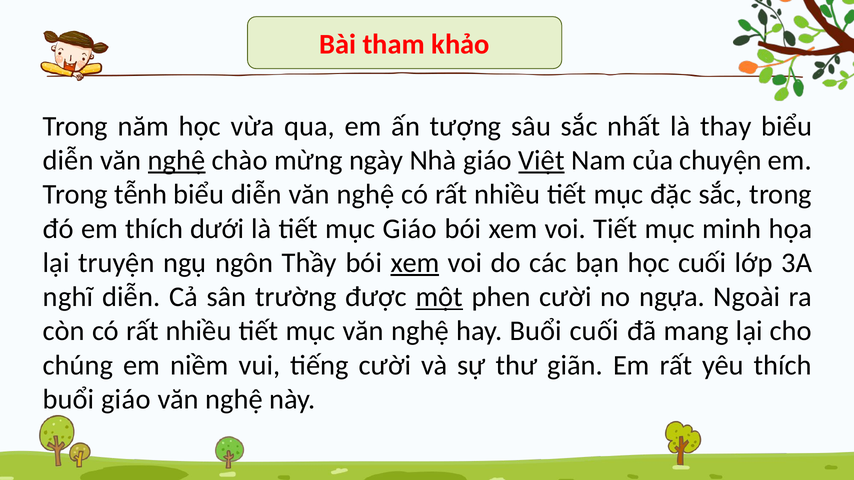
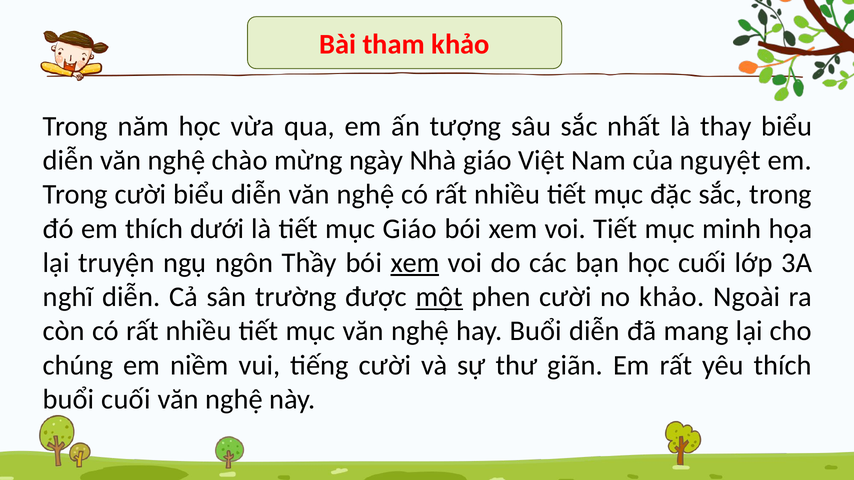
nghệ at (177, 160) underline: present -> none
Việt underline: present -> none
chuyện: chuyện -> nguyệt
Trong tễnh: tễnh -> cười
no ngựa: ngựa -> khảo
Buổi cuối: cuối -> diễn
buổi giáo: giáo -> cuối
